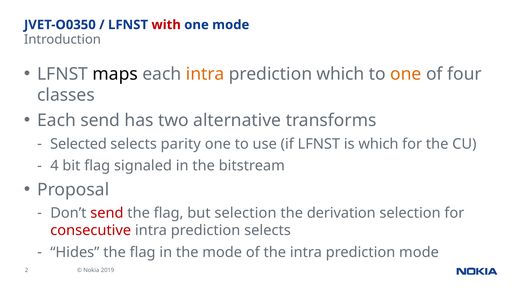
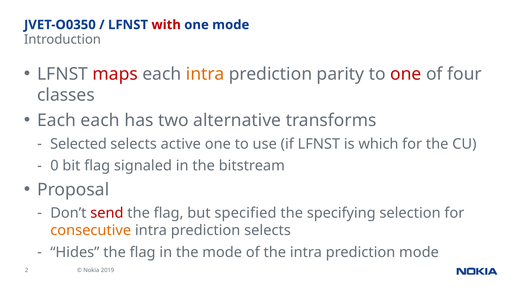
maps colour: black -> red
prediction which: which -> parity
one at (406, 74) colour: orange -> red
Each send: send -> each
parity: parity -> active
4: 4 -> 0
but selection: selection -> specified
derivation: derivation -> specifying
consecutive colour: red -> orange
